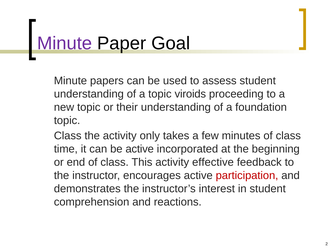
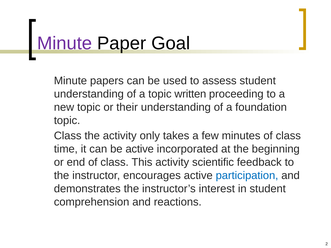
viroids: viroids -> written
effective: effective -> scientific
participation colour: red -> blue
